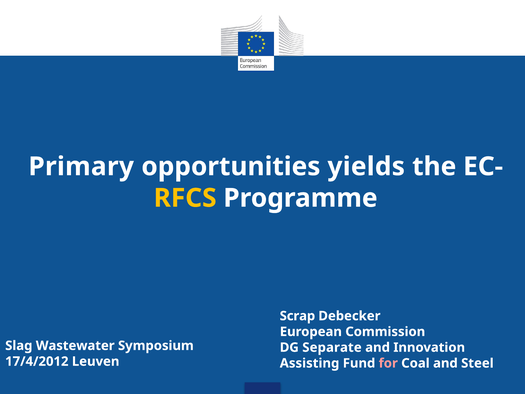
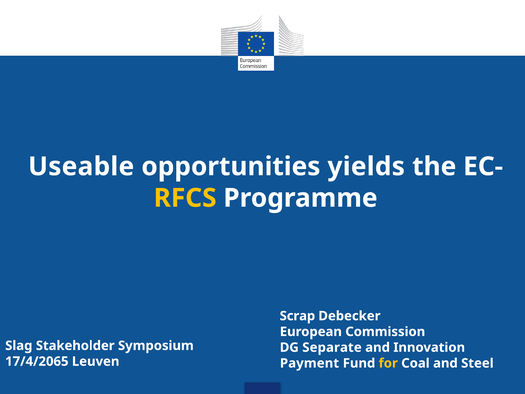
Primary: Primary -> Useable
Wastewater: Wastewater -> Stakeholder
17/4/2012: 17/4/2012 -> 17/4/2065
Assisting: Assisting -> Payment
for colour: pink -> yellow
